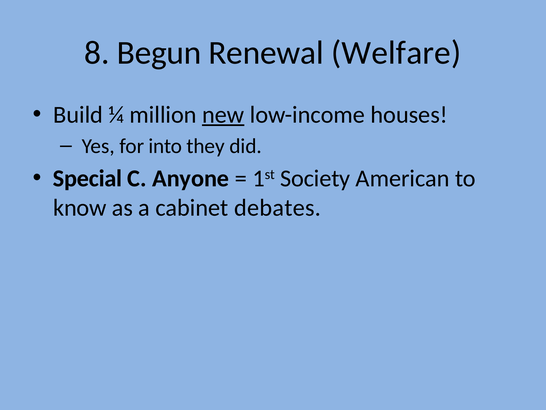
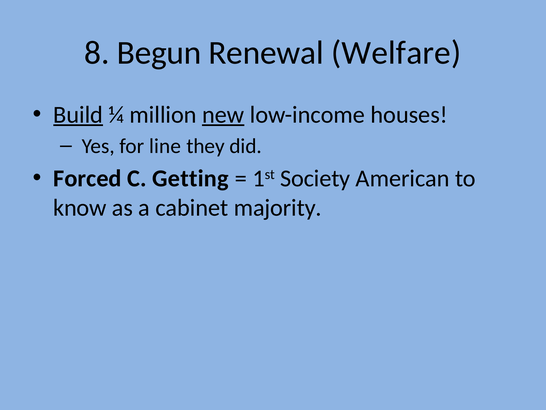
Build underline: none -> present
into: into -> line
Special: Special -> Forced
Anyone: Anyone -> Getting
debates: debates -> majority
